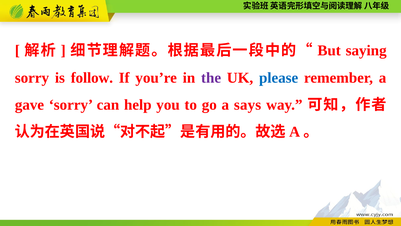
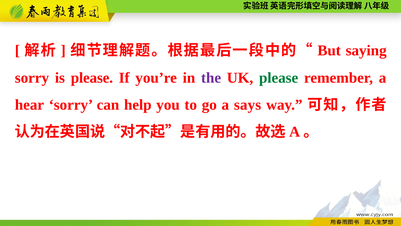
is follow: follow -> please
please at (279, 78) colour: blue -> green
gave: gave -> hear
